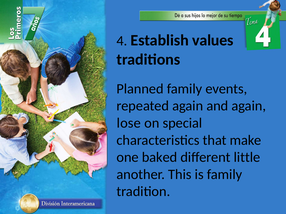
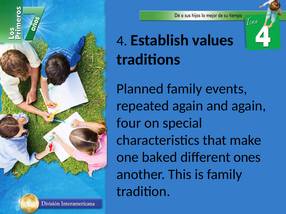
lose: lose -> four
little: little -> ones
